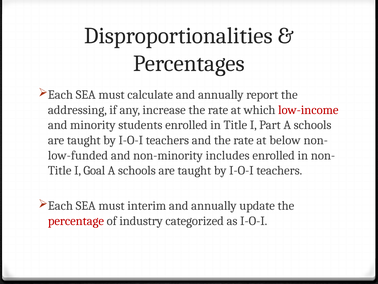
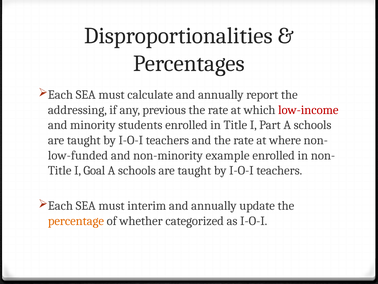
increase: increase -> previous
below: below -> where
includes: includes -> example
percentage colour: red -> orange
industry: industry -> whether
